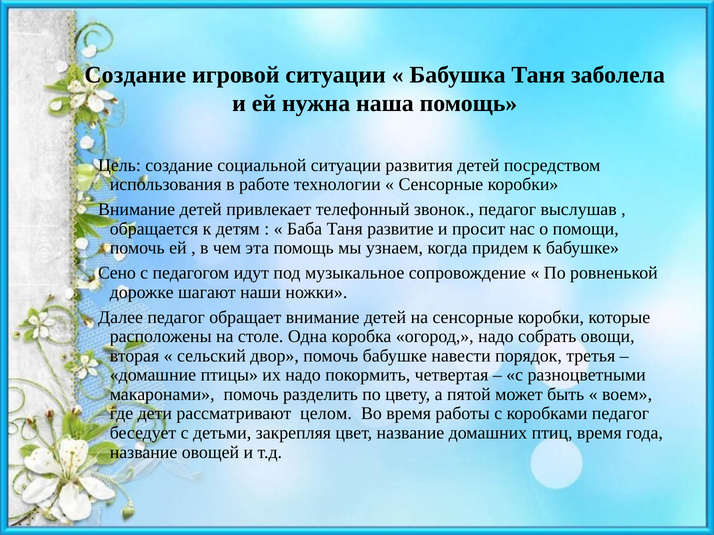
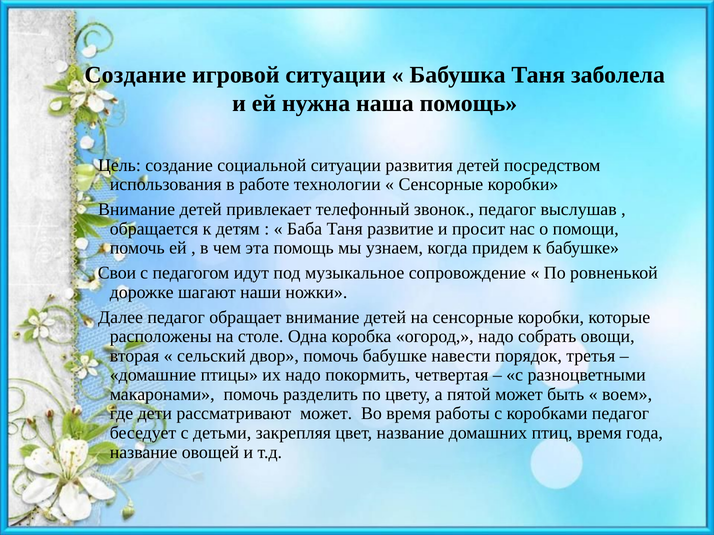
Сено: Сено -> Свои
рассматривают целом: целом -> может
